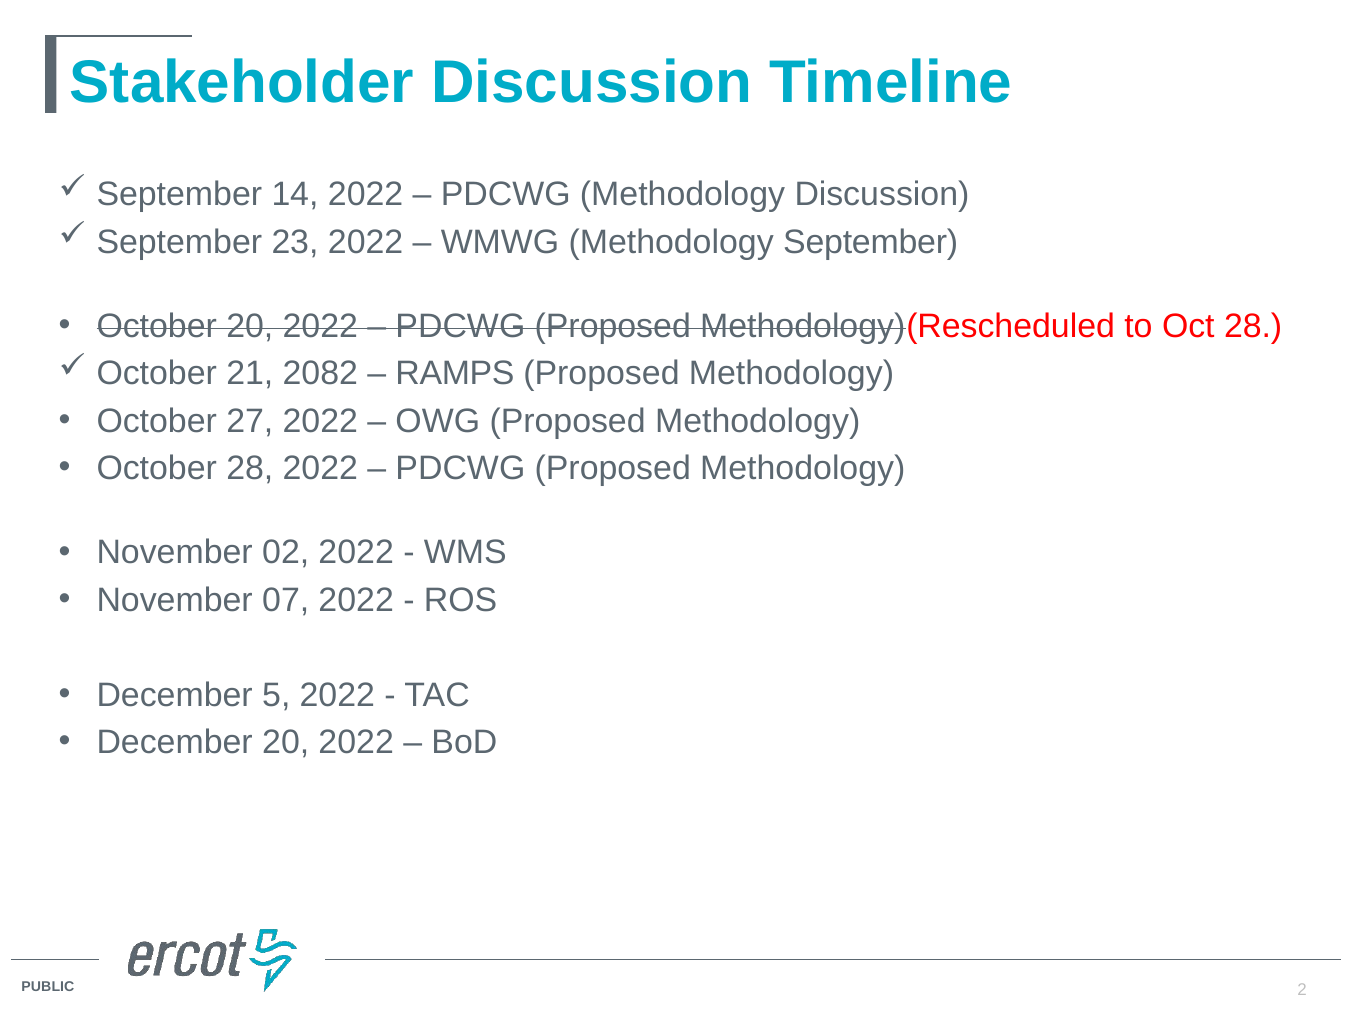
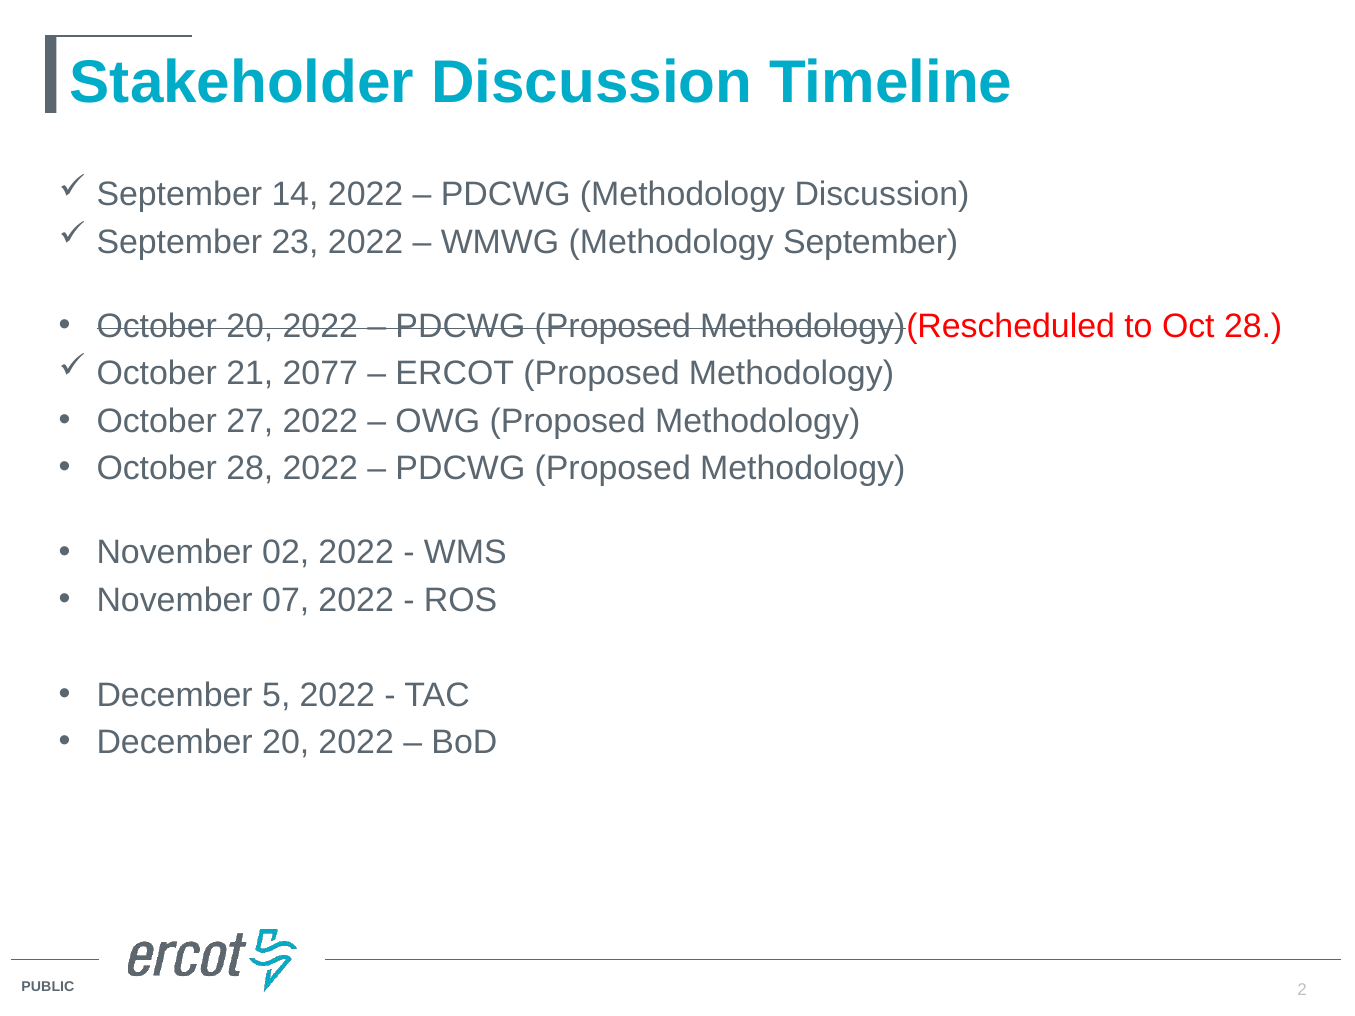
2082: 2082 -> 2077
RAMPS: RAMPS -> ERCOT
